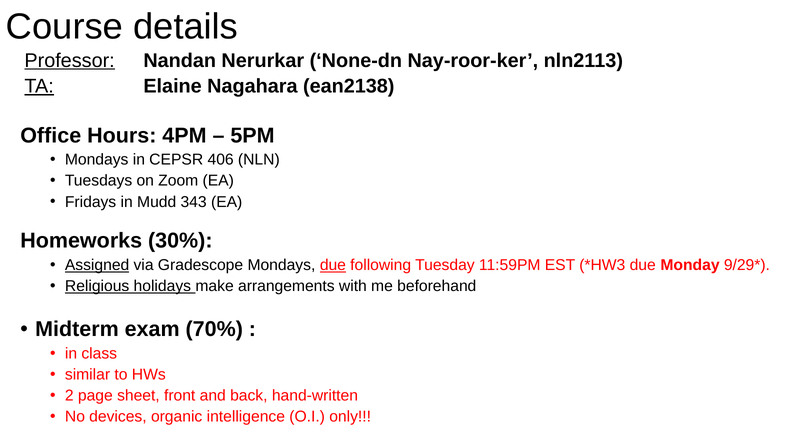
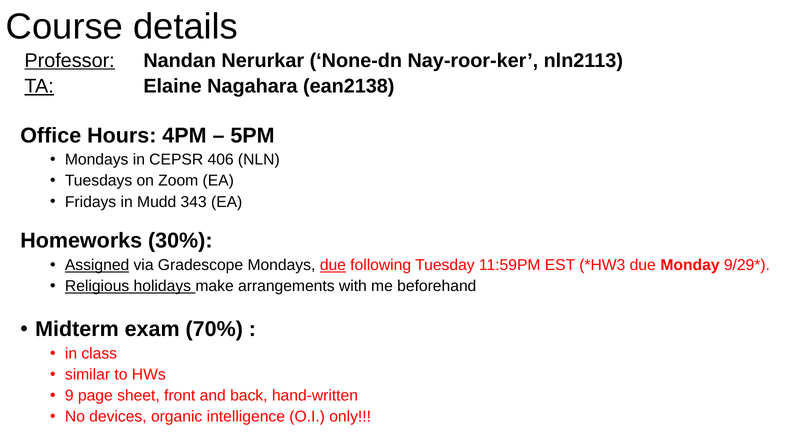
2: 2 -> 9
